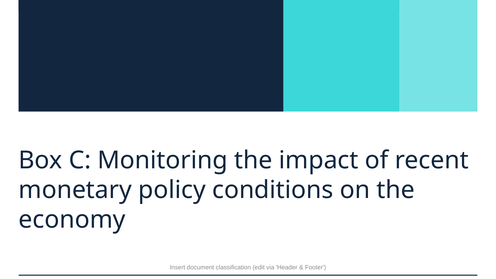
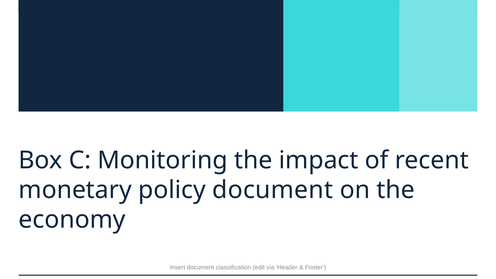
policy conditions: conditions -> document
